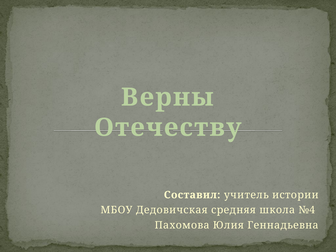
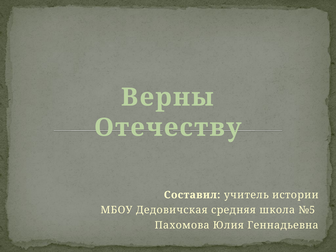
№4: №4 -> №5
